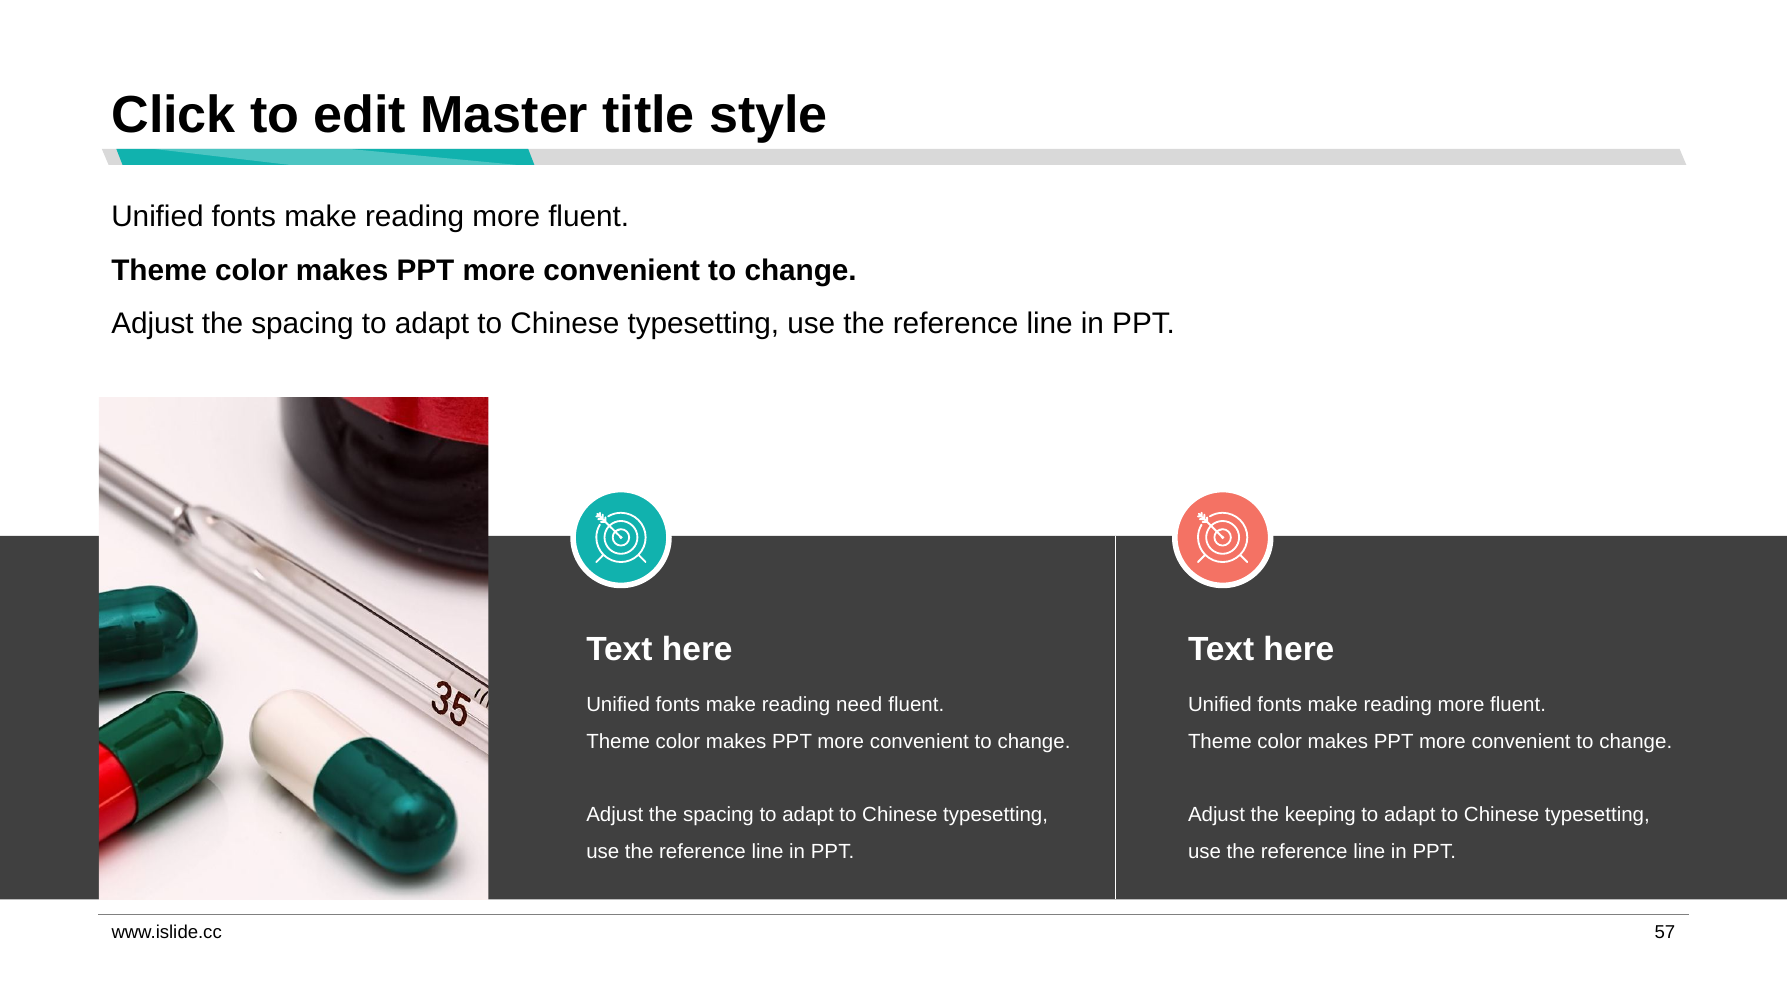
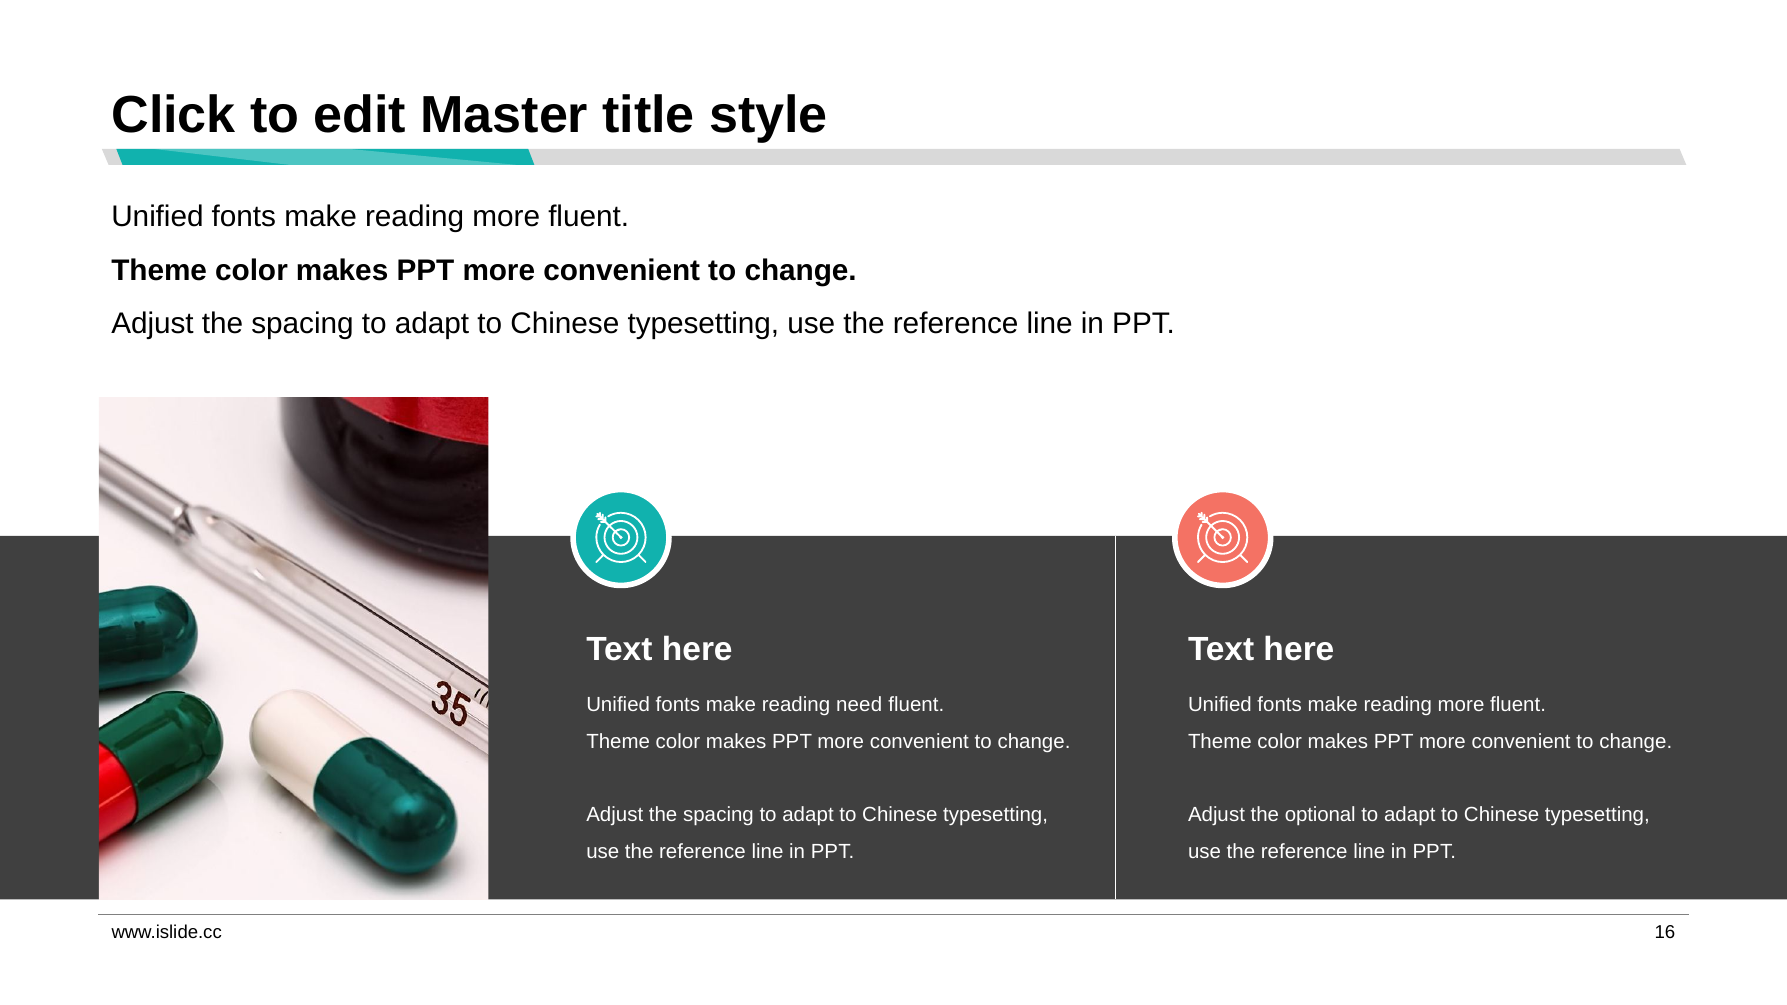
keeping: keeping -> optional
57: 57 -> 16
